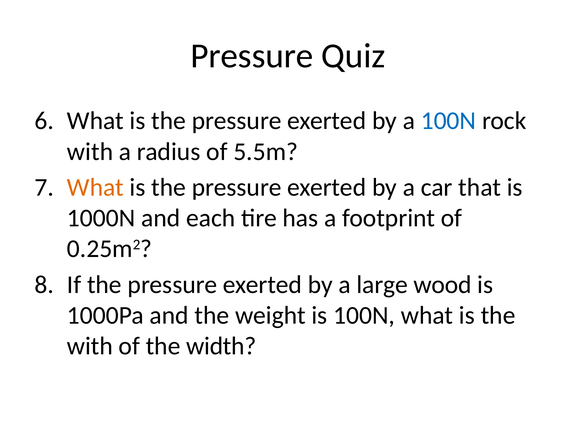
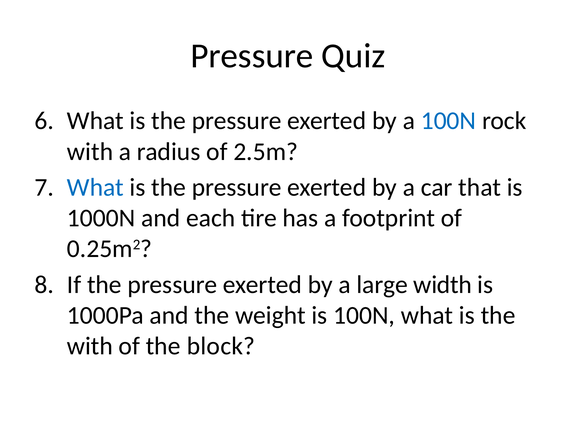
5.5m: 5.5m -> 2.5m
What at (95, 187) colour: orange -> blue
wood: wood -> width
width: width -> block
